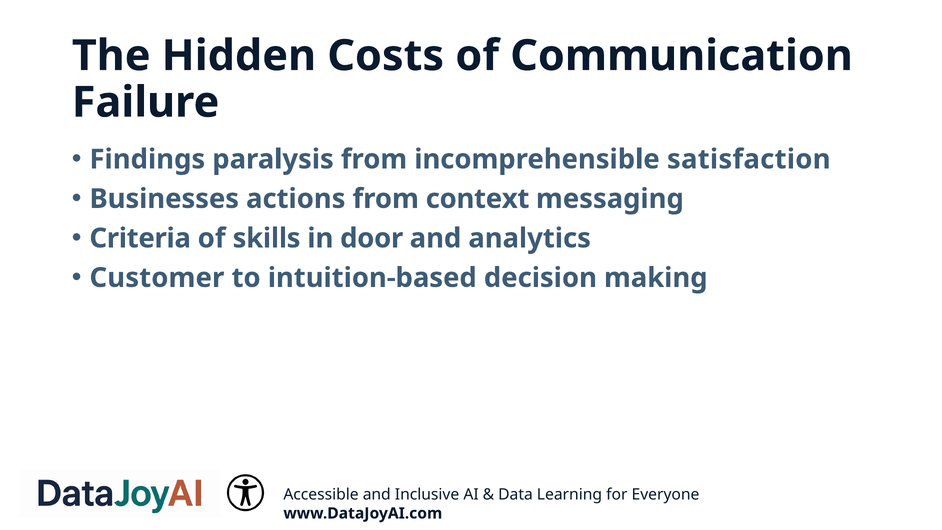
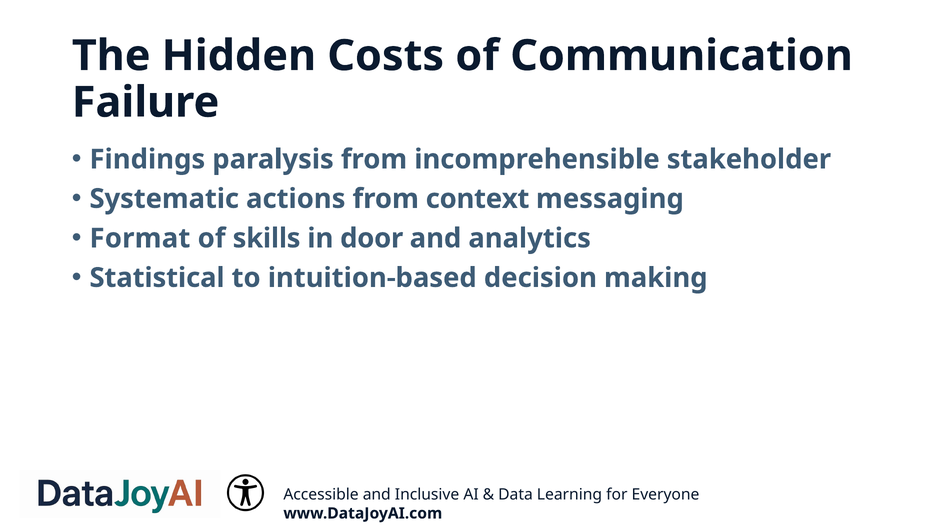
satisfaction: satisfaction -> stakeholder
Businesses: Businesses -> Systematic
Criteria: Criteria -> Format
Customer: Customer -> Statistical
